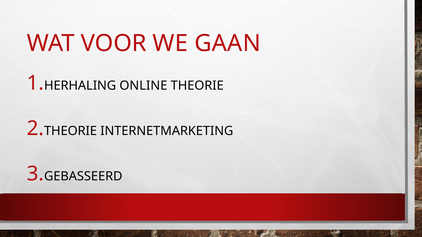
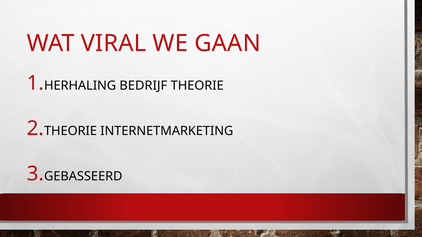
VOOR: VOOR -> VIRAL
ONLINE: ONLINE -> BEDRIJF
